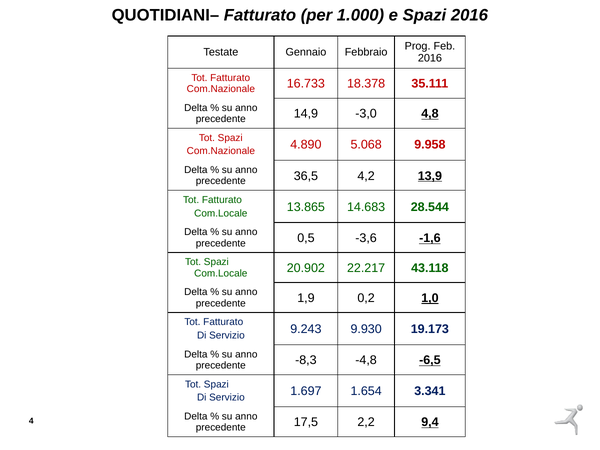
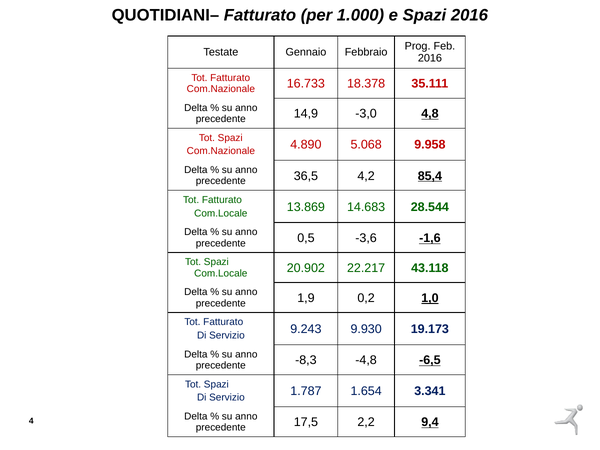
13,9: 13,9 -> 85,4
13.865: 13.865 -> 13.869
1.697: 1.697 -> 1.787
